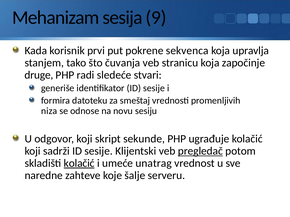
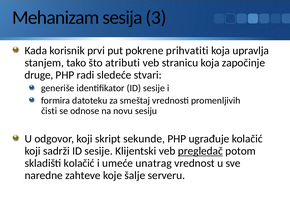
9: 9 -> 3
sekvenca: sekvenca -> prihvatiti
čuvanja: čuvanja -> atributi
niza: niza -> čisti
kolačić at (79, 164) underline: present -> none
